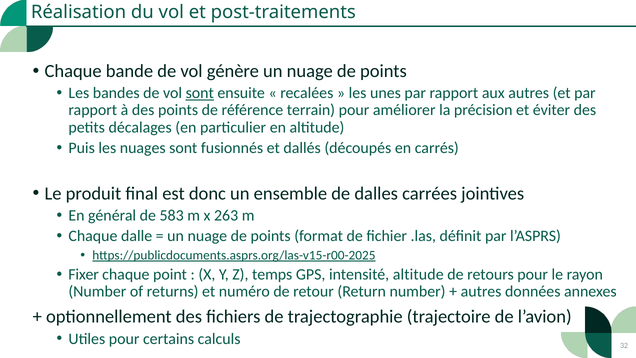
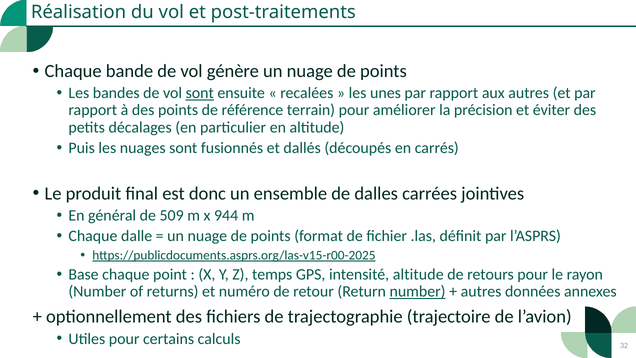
583: 583 -> 509
263: 263 -> 944
Fixer: Fixer -> Base
number at (418, 291) underline: none -> present
